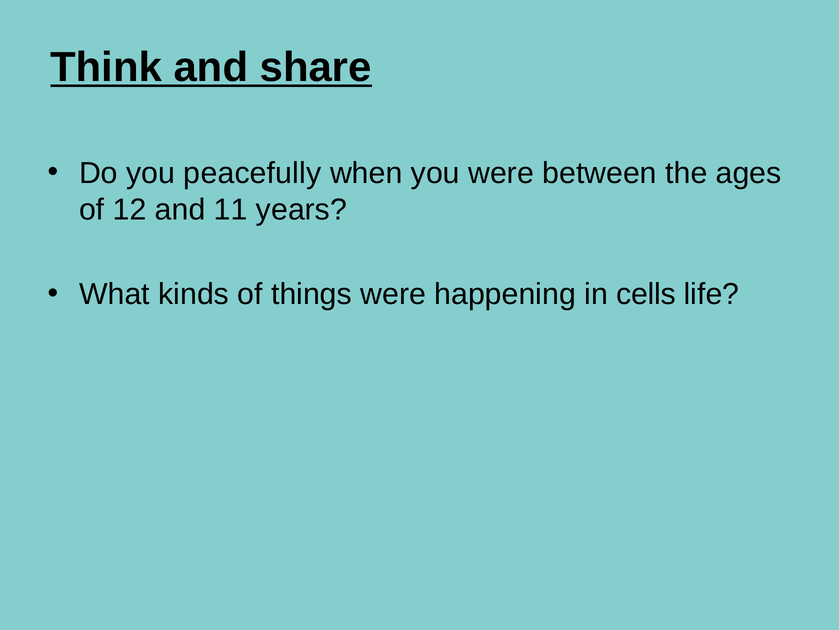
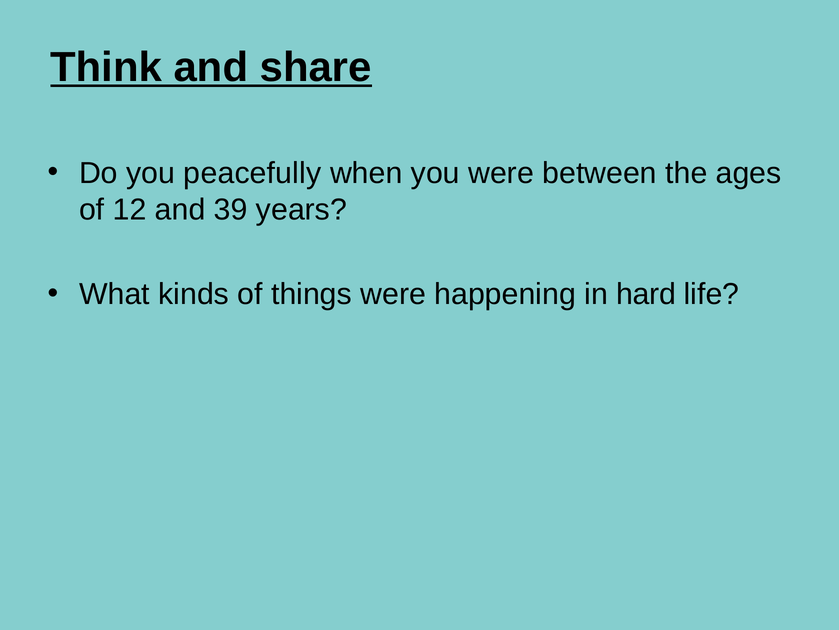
11: 11 -> 39
cells: cells -> hard
